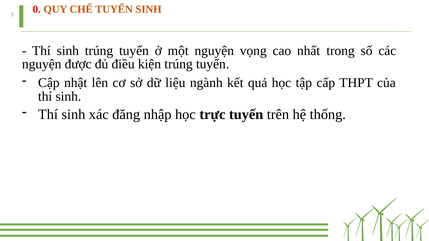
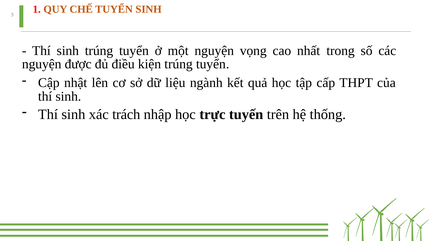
0: 0 -> 1
đăng: đăng -> trách
